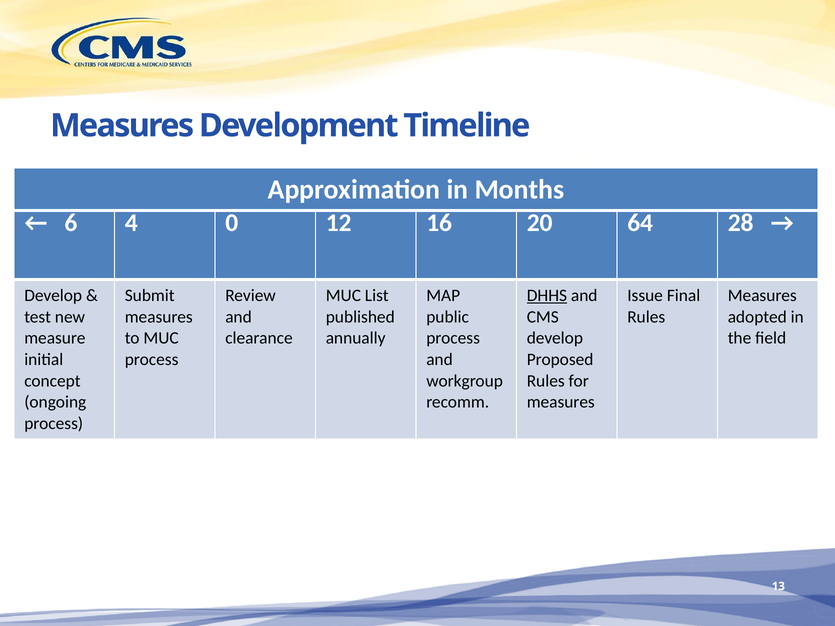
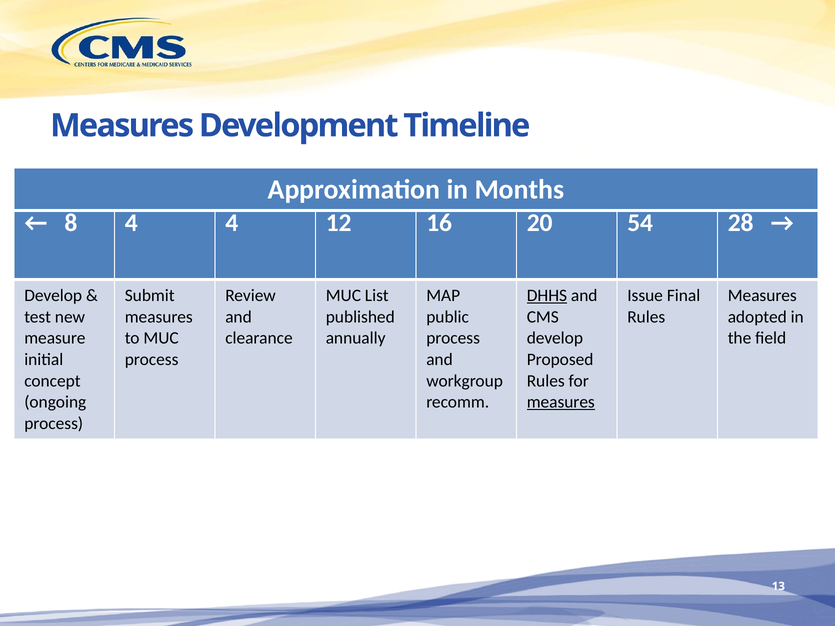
6: 6 -> 8
4 0: 0 -> 4
64: 64 -> 54
measures at (561, 402) underline: none -> present
